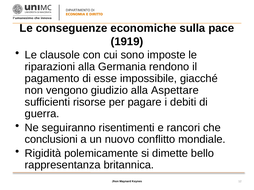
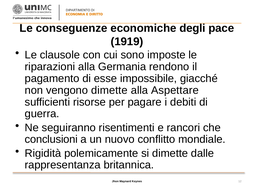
sulla: sulla -> degli
vengono giudizio: giudizio -> dimette
bello: bello -> dalle
